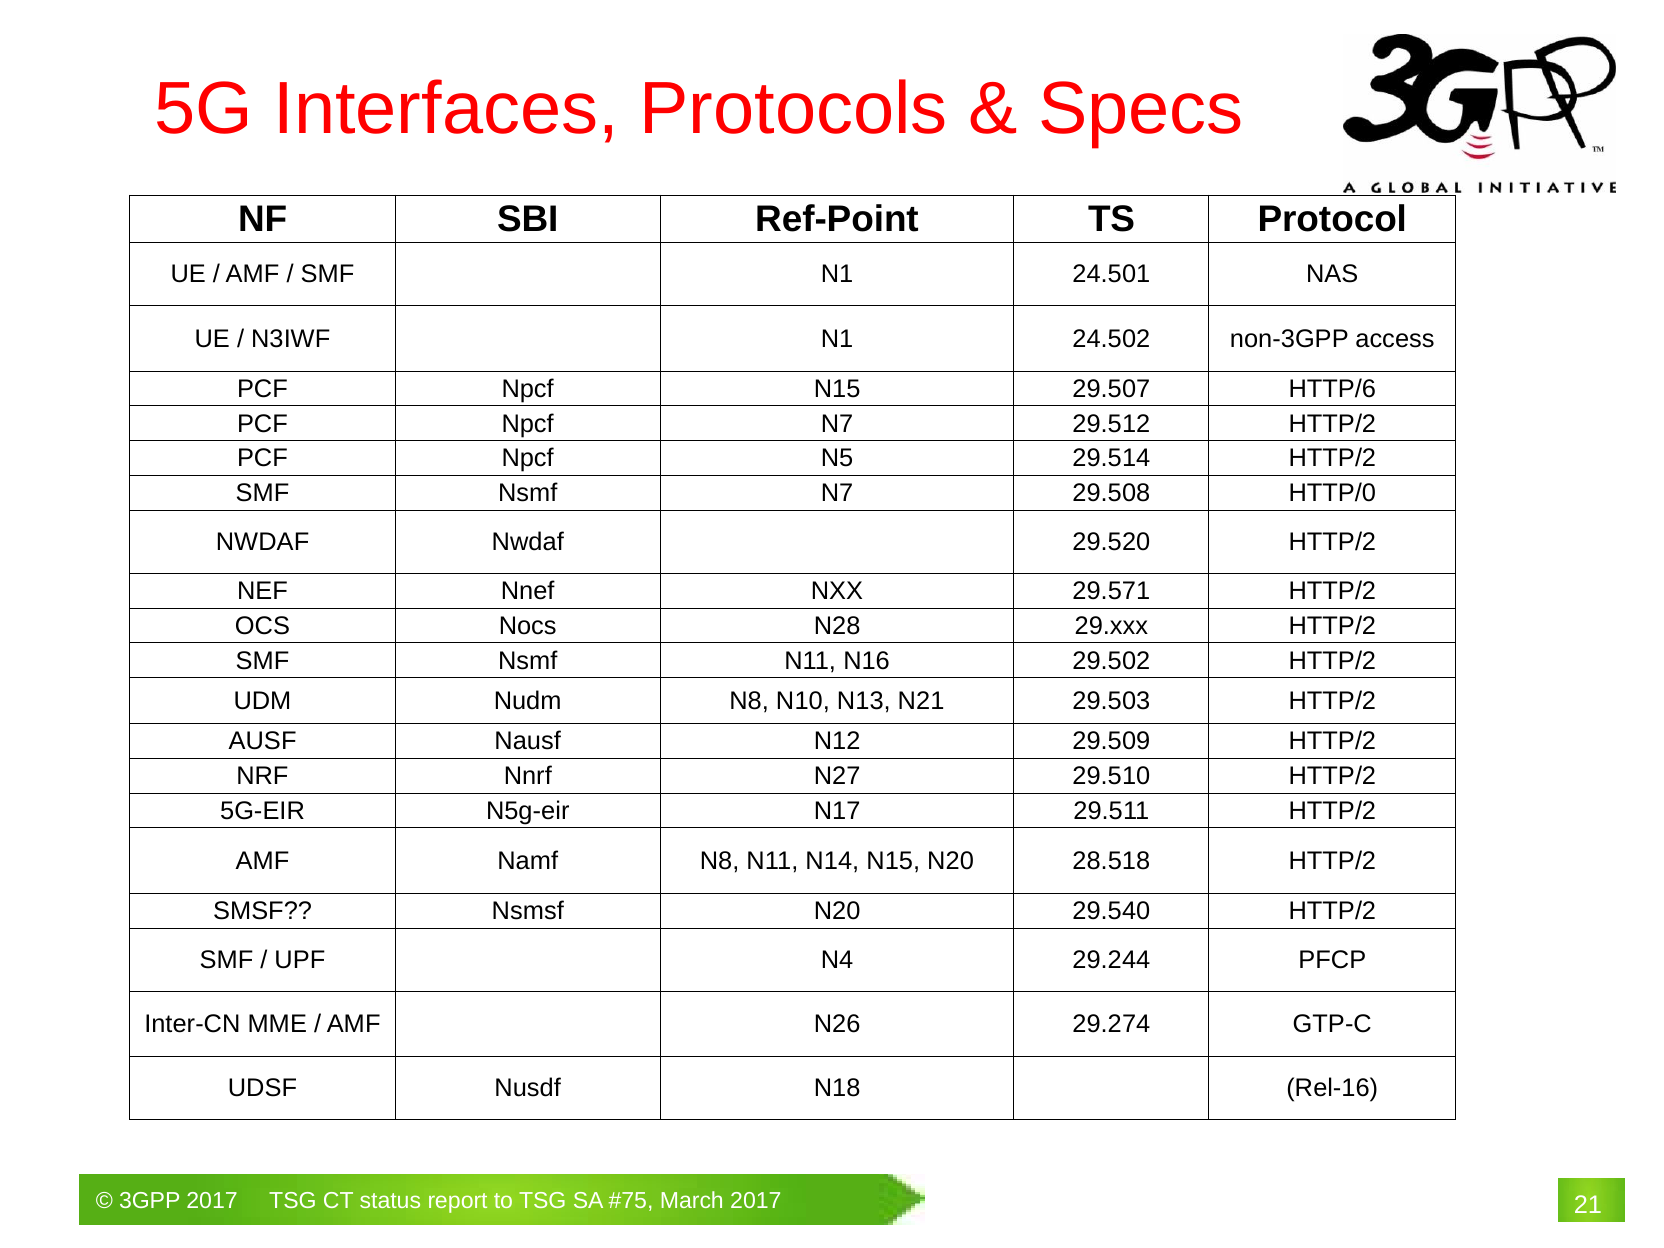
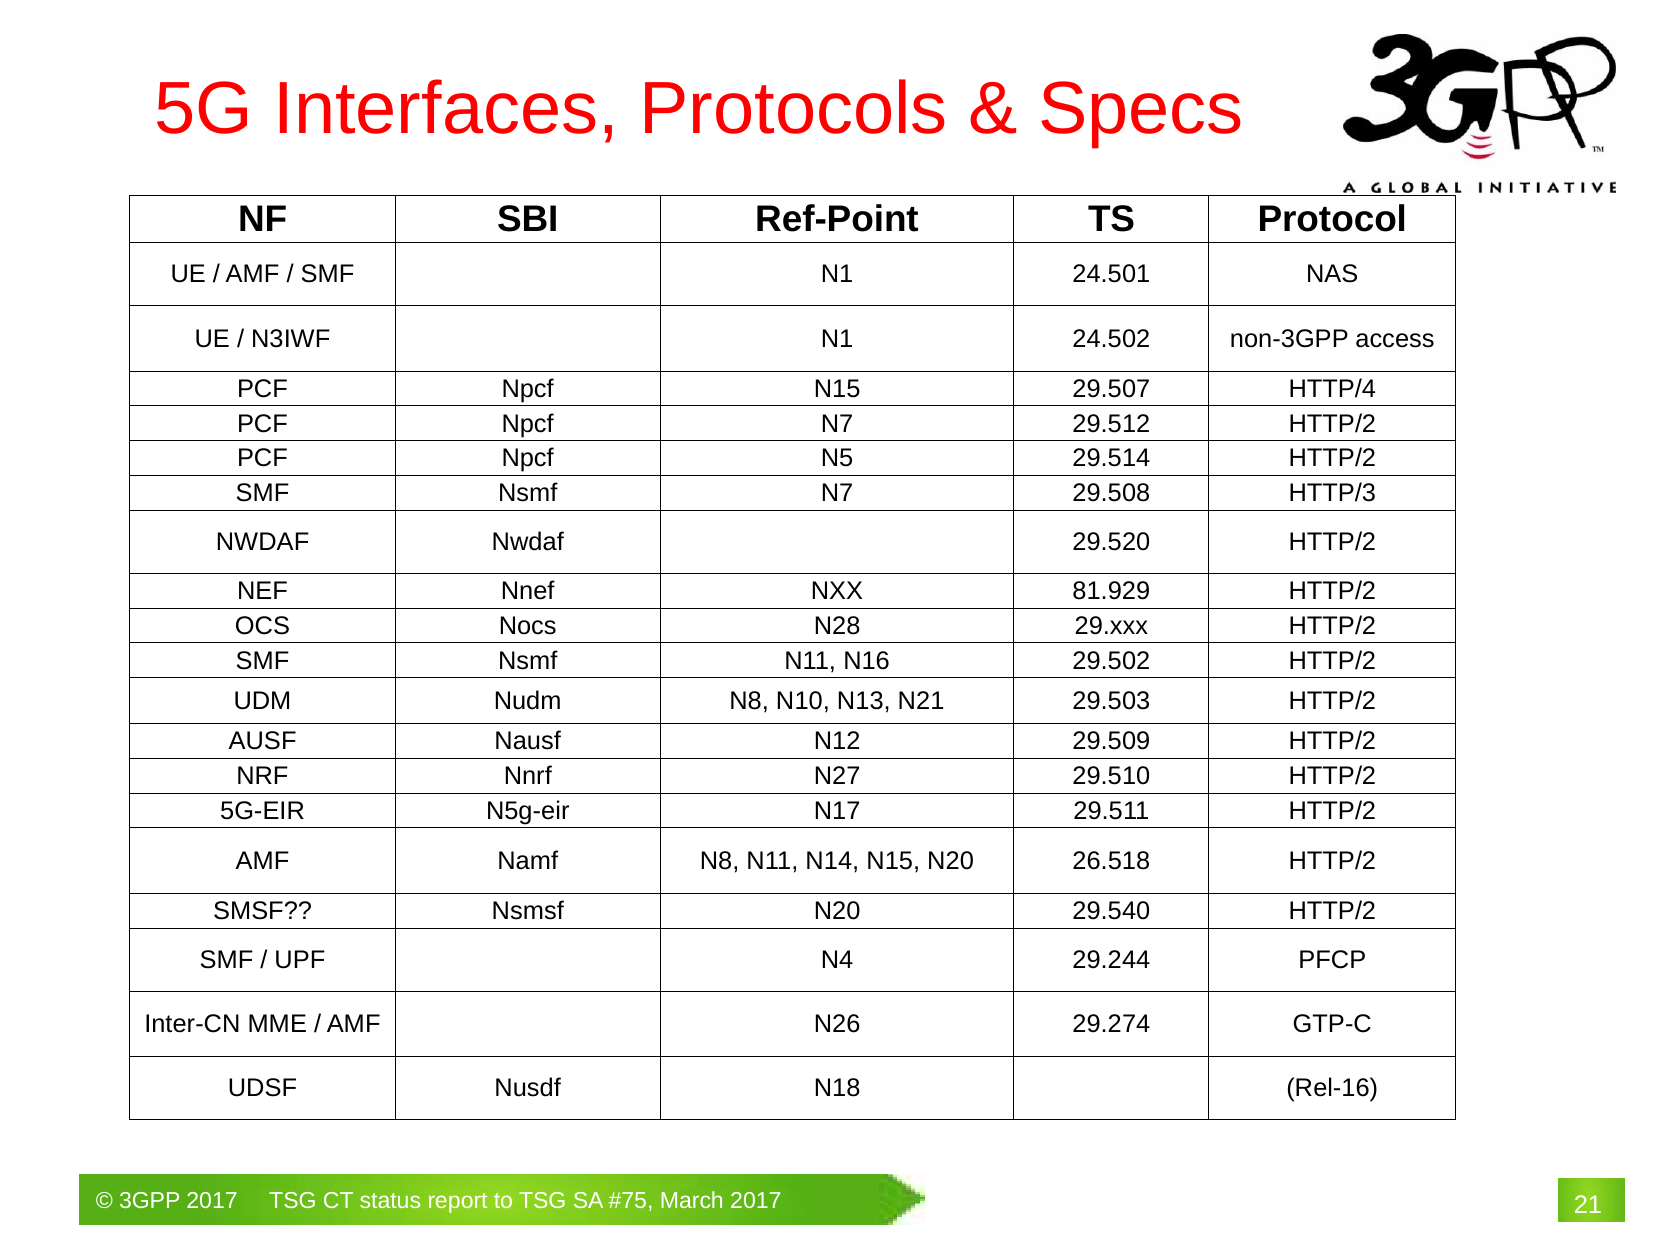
HTTP/6: HTTP/6 -> HTTP/4
HTTP/0: HTTP/0 -> HTTP/3
29.571: 29.571 -> 81.929
28.518: 28.518 -> 26.518
